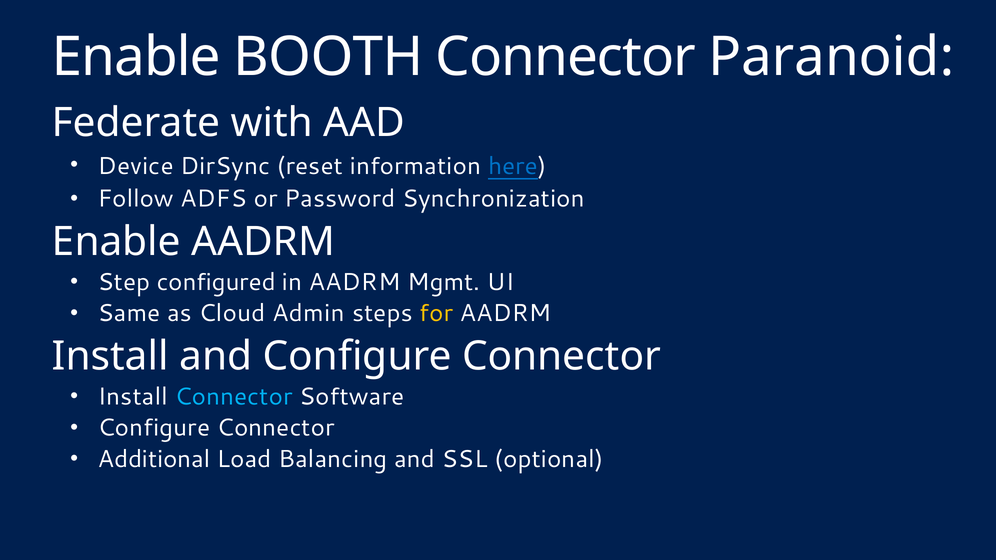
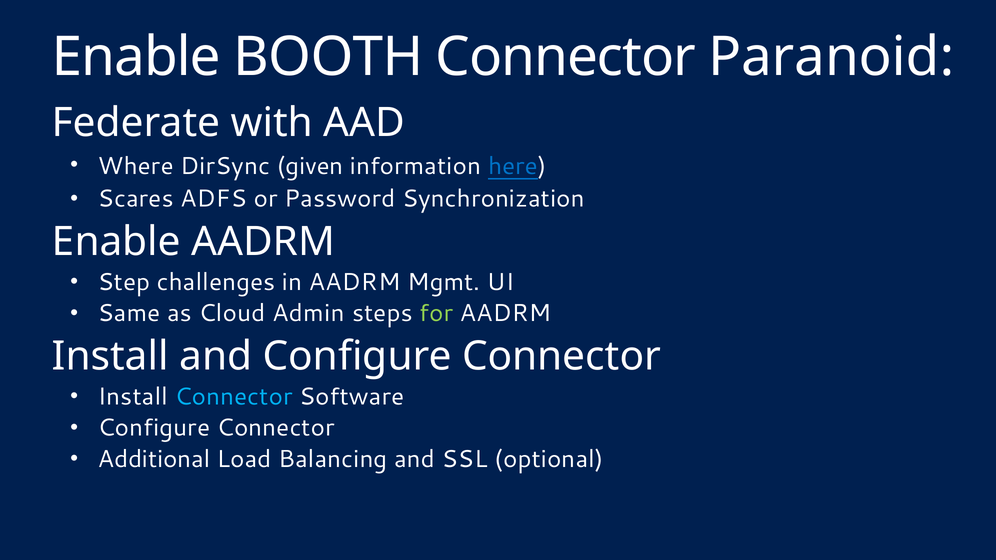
Device: Device -> Where
reset: reset -> given
Follow: Follow -> Scares
configured: configured -> challenges
for colour: yellow -> light green
